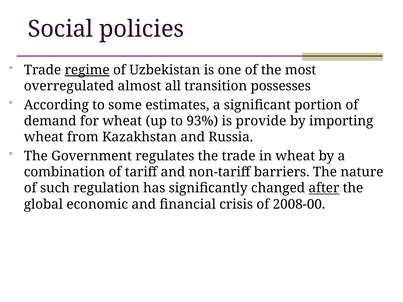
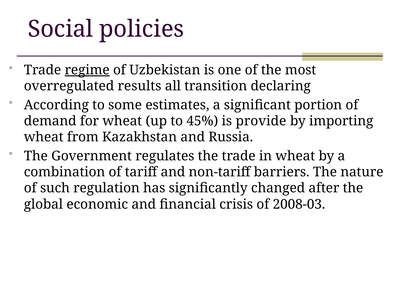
almost: almost -> results
possesses: possesses -> declaring
93%: 93% -> 45%
after underline: present -> none
2008-00: 2008-00 -> 2008-03
